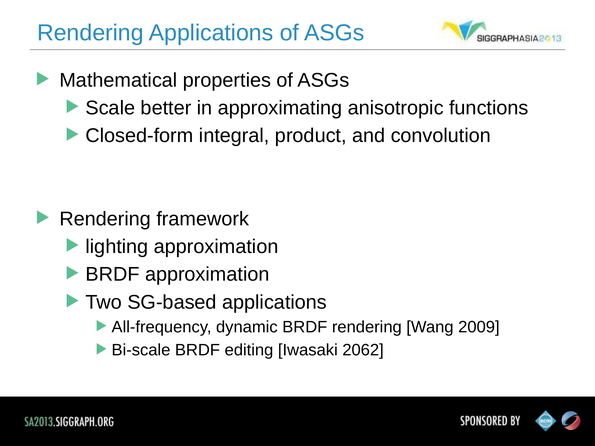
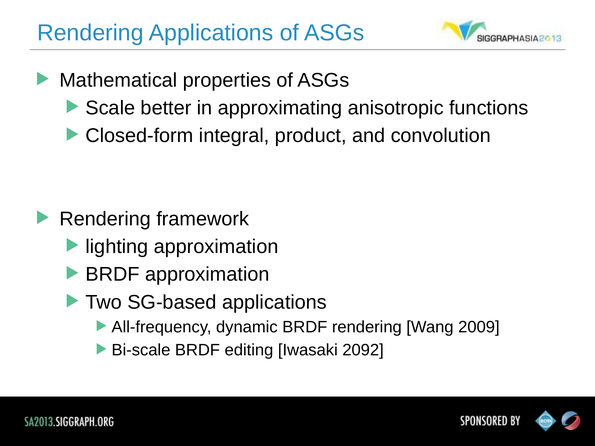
2062: 2062 -> 2092
